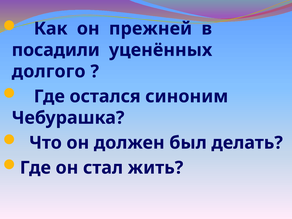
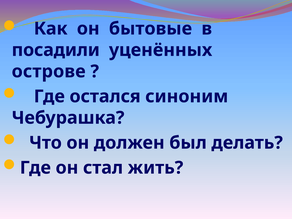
прежней: прежней -> бытовые
долгого: долгого -> острове
